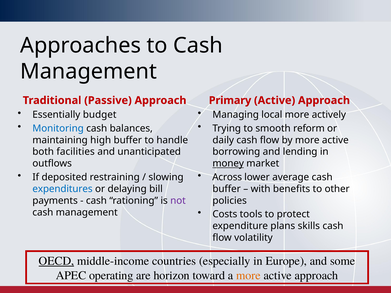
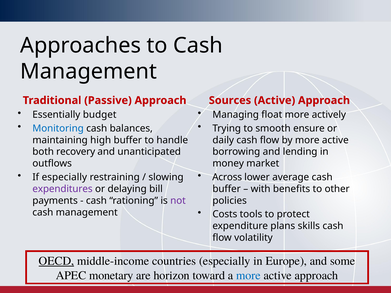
Primary: Primary -> Sources
local: local -> float
reform: reform -> ensure
facilities: facilities -> recovery
money underline: present -> none
If deposited: deposited -> especially
expenditures colour: blue -> purple
operating: operating -> monetary
more at (248, 276) colour: orange -> blue
